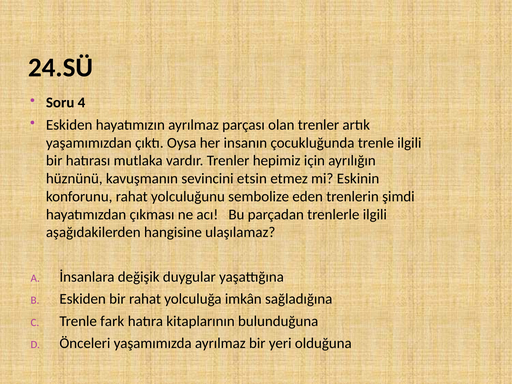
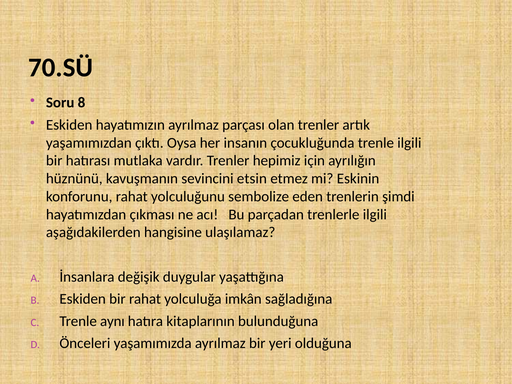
24.SÜ: 24.SÜ -> 70.SÜ
4: 4 -> 8
fark: fark -> aynı
